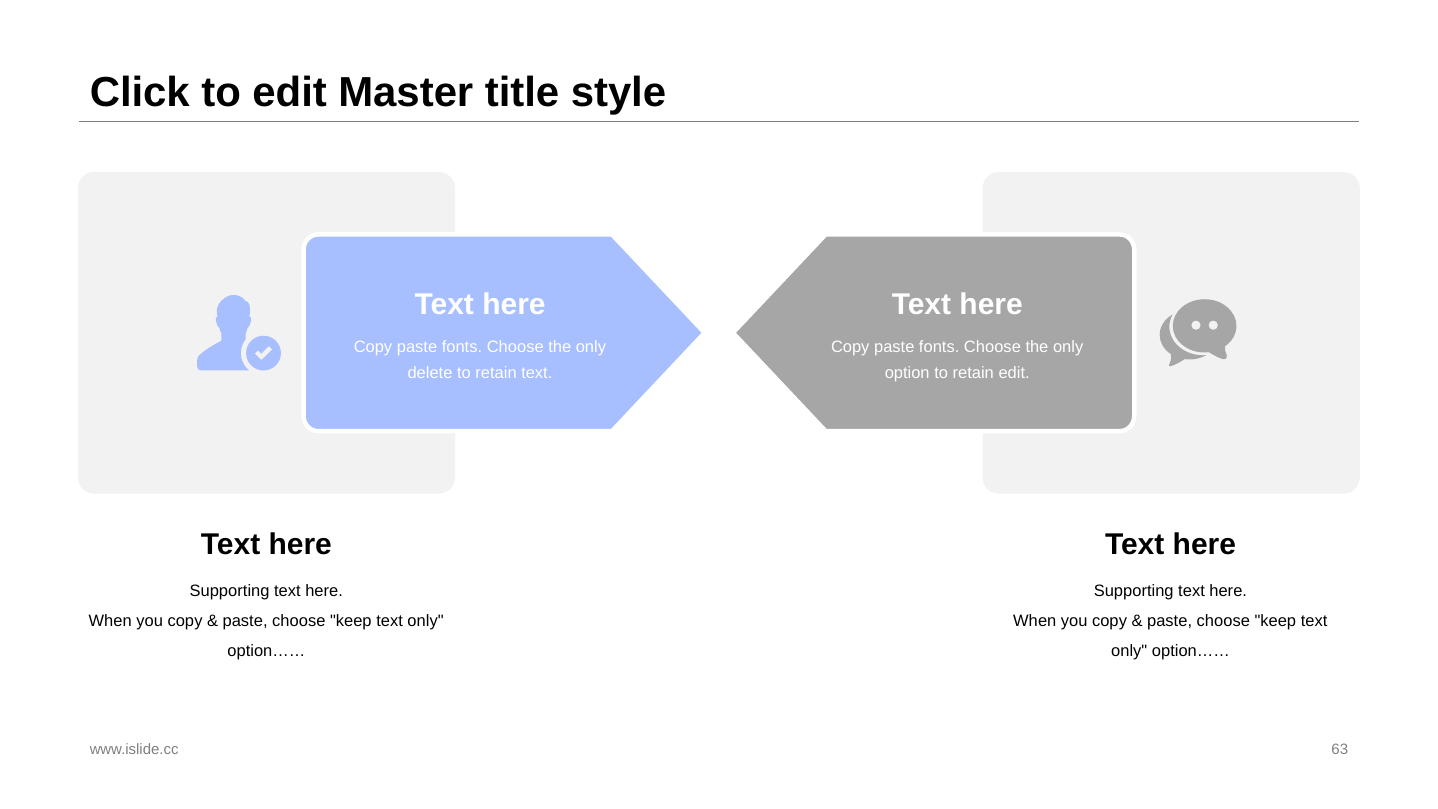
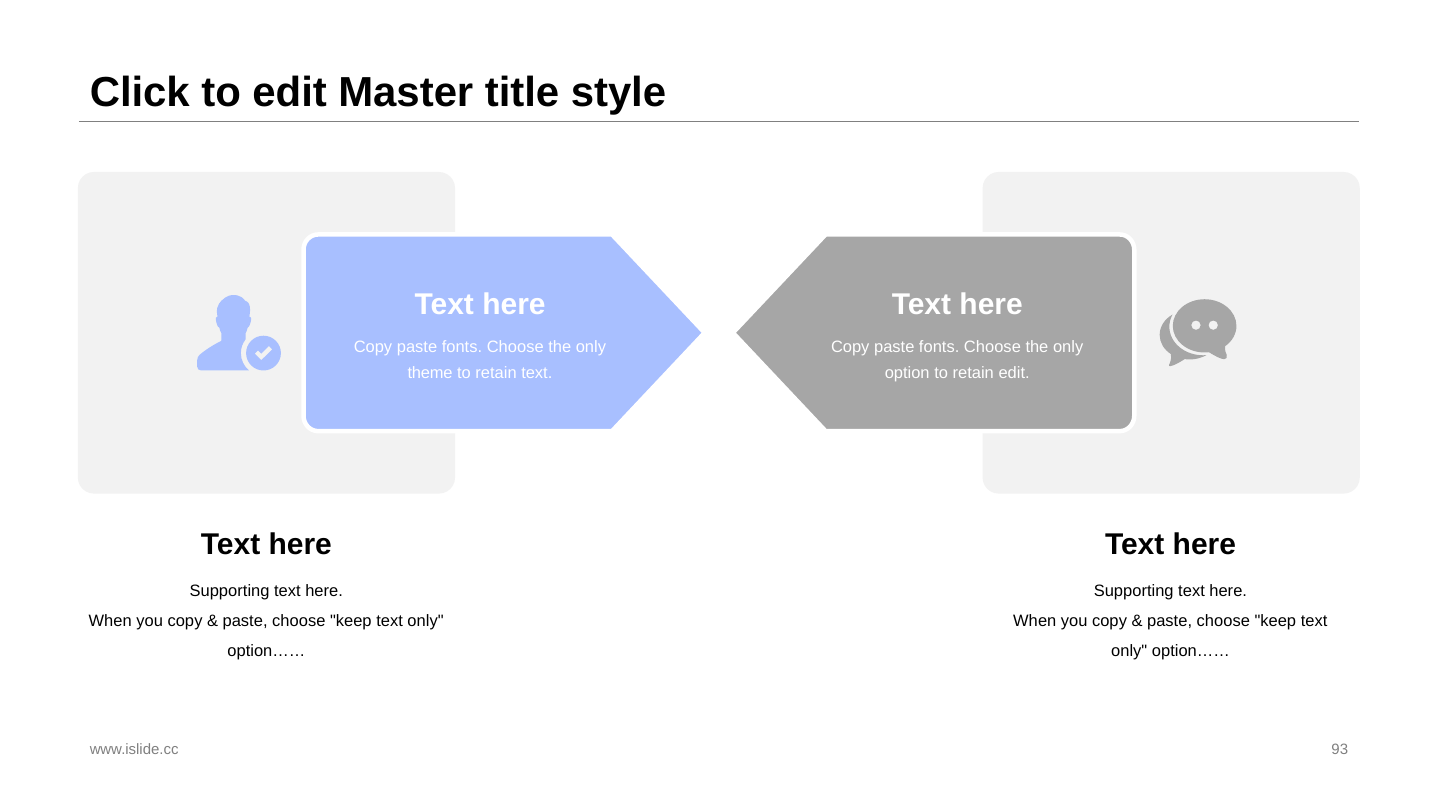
delete: delete -> theme
63: 63 -> 93
